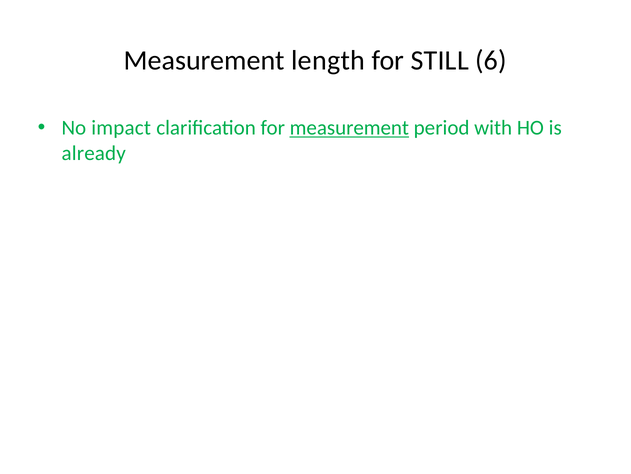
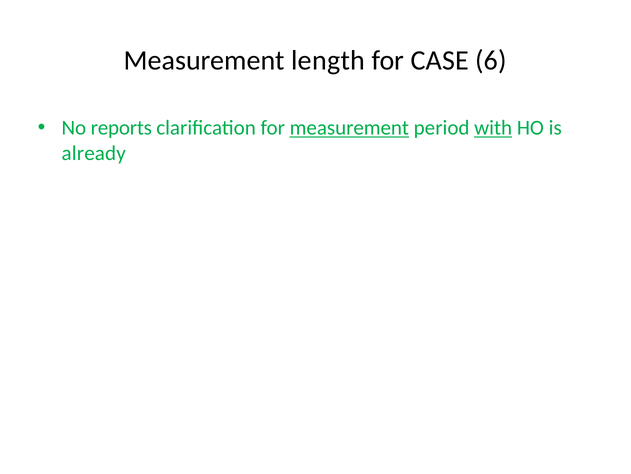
STILL: STILL -> CASE
impact: impact -> reports
with underline: none -> present
